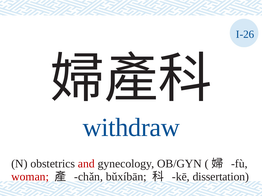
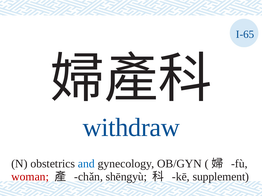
I-26: I-26 -> I-65
and colour: red -> blue
bǔxíbān: bǔxíbān -> shēngyù
dissertation: dissertation -> supplement
